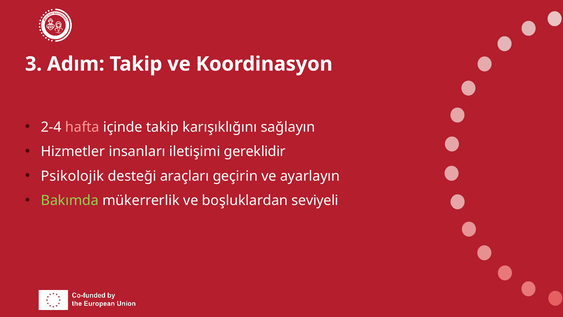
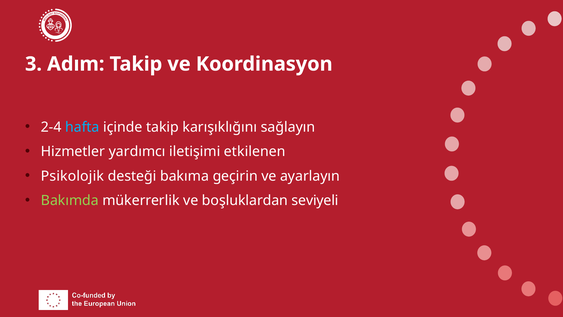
hafta colour: pink -> light blue
insanları: insanları -> yardımcı
gereklidir: gereklidir -> etkilenen
araçları: araçları -> bakıma
